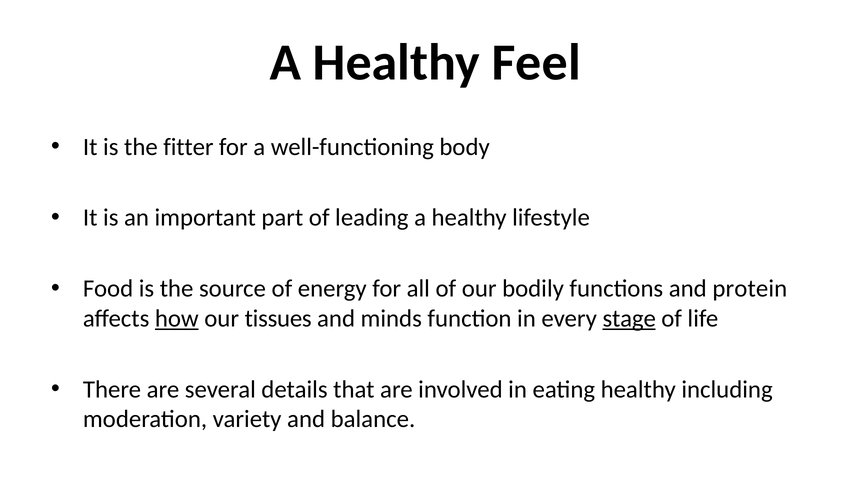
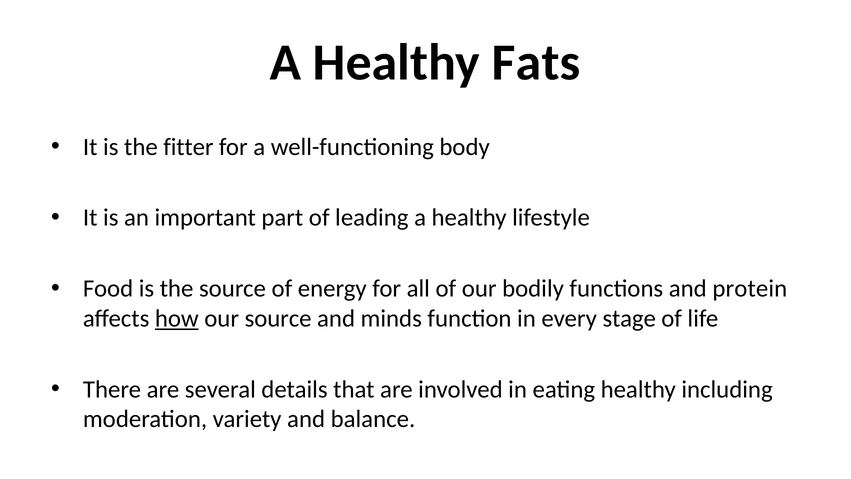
Feel: Feel -> Fats
our tissues: tissues -> source
stage underline: present -> none
